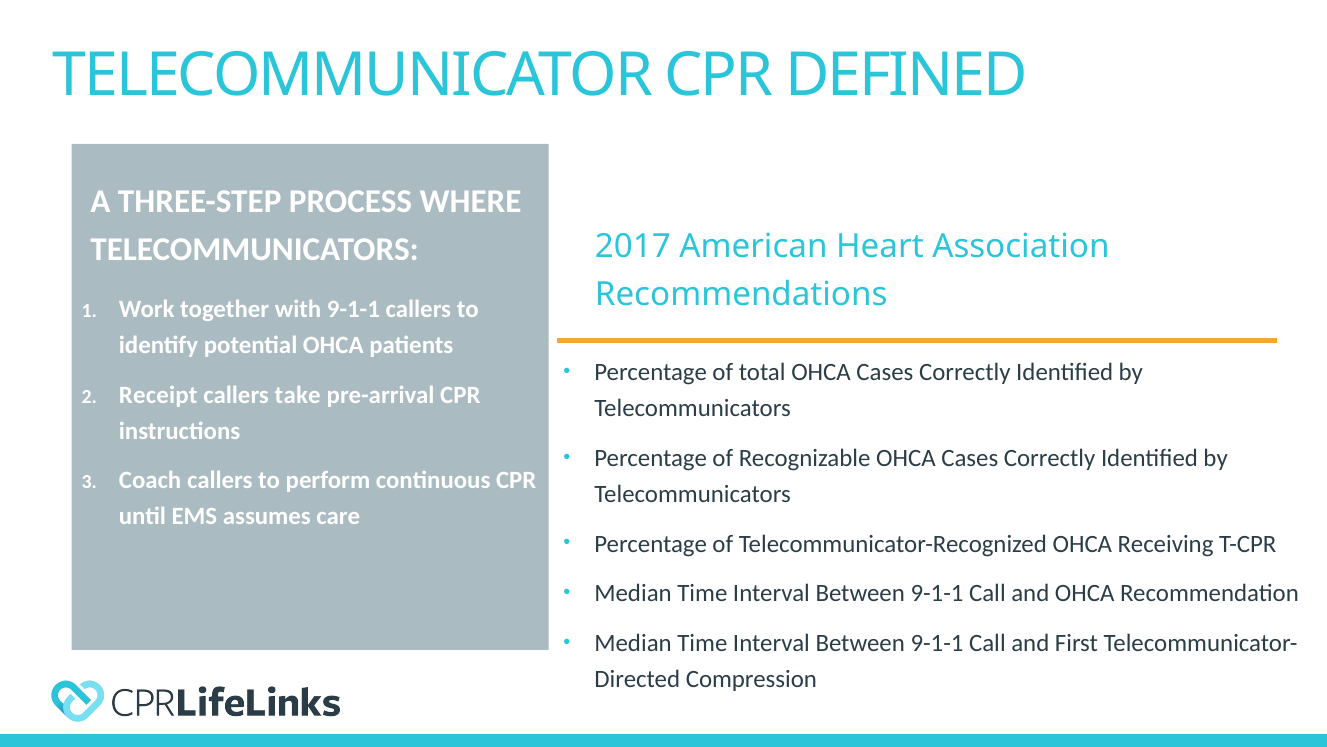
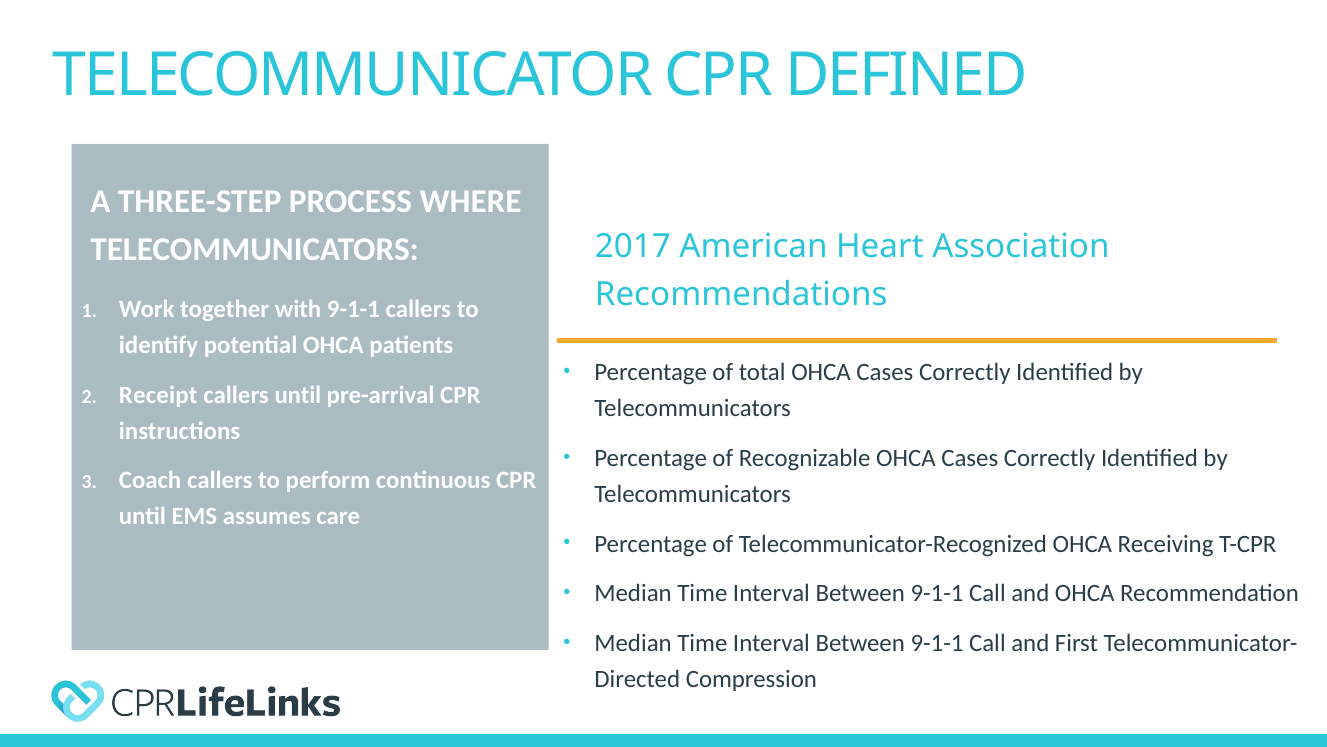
callers take: take -> until
